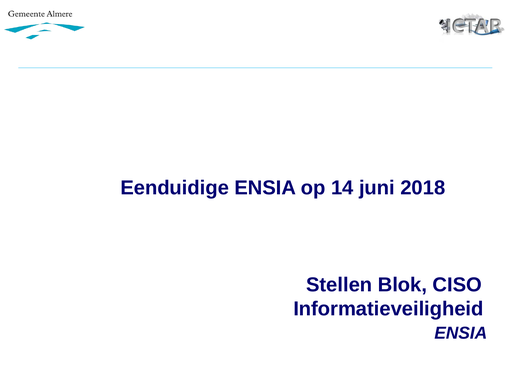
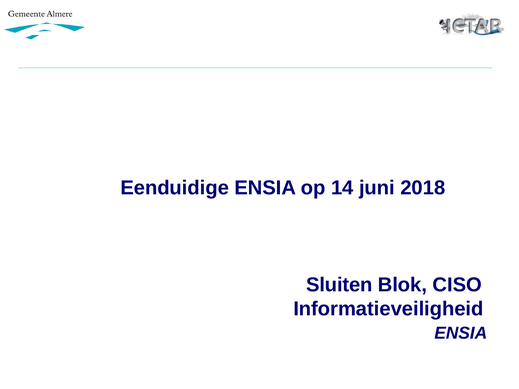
Stellen: Stellen -> Sluiten
